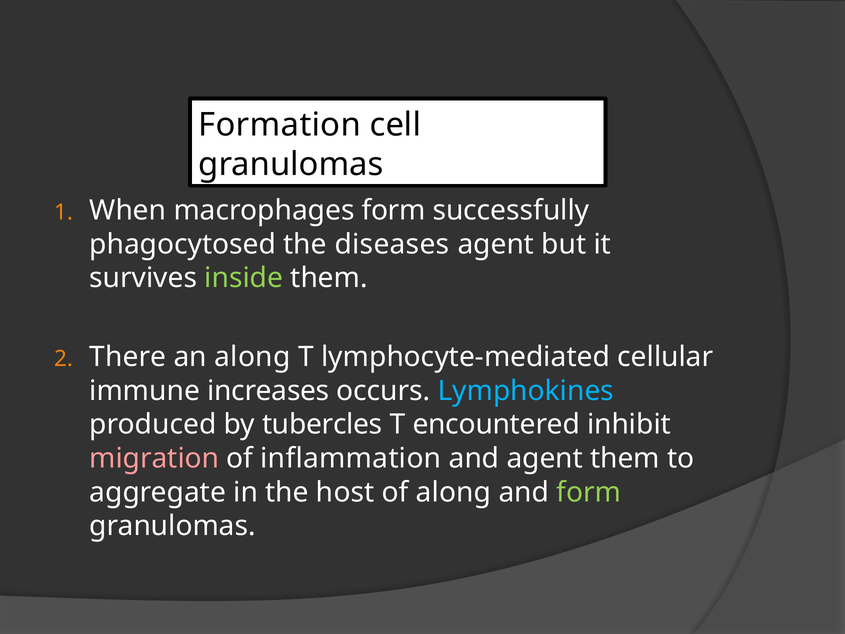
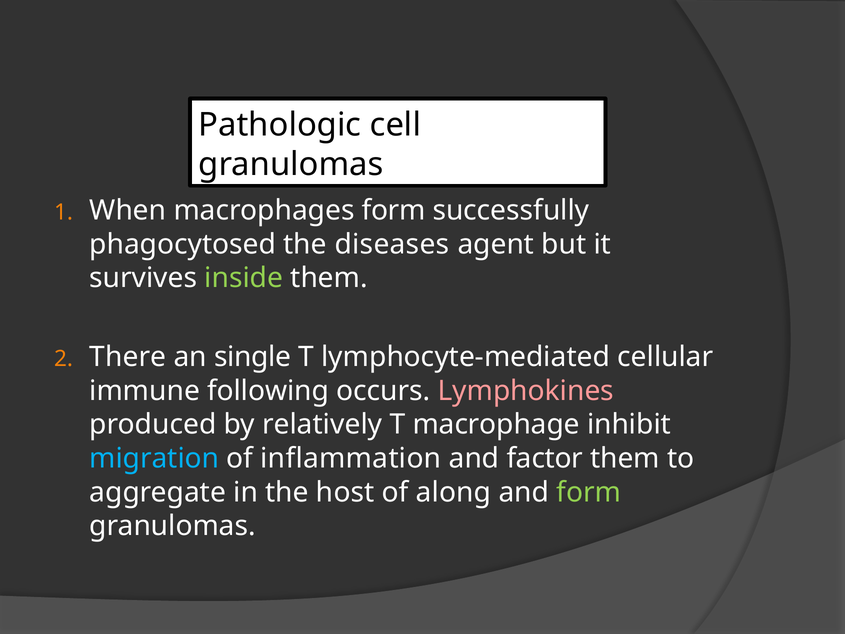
Formation: Formation -> Pathologic
an along: along -> single
increases: increases -> following
Lymphokines colour: light blue -> pink
tubercles: tubercles -> relatively
encountered: encountered -> macrophage
migration colour: pink -> light blue
and agent: agent -> factor
